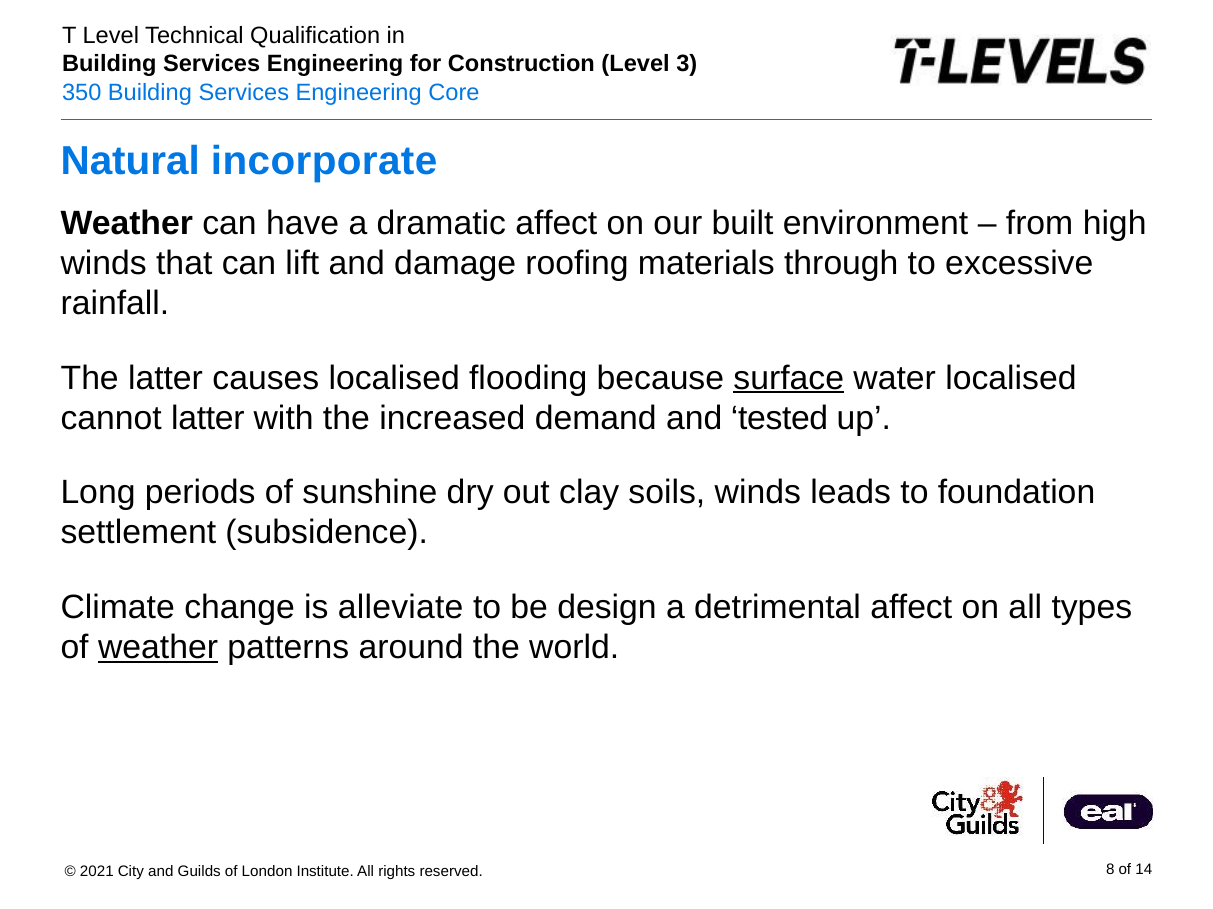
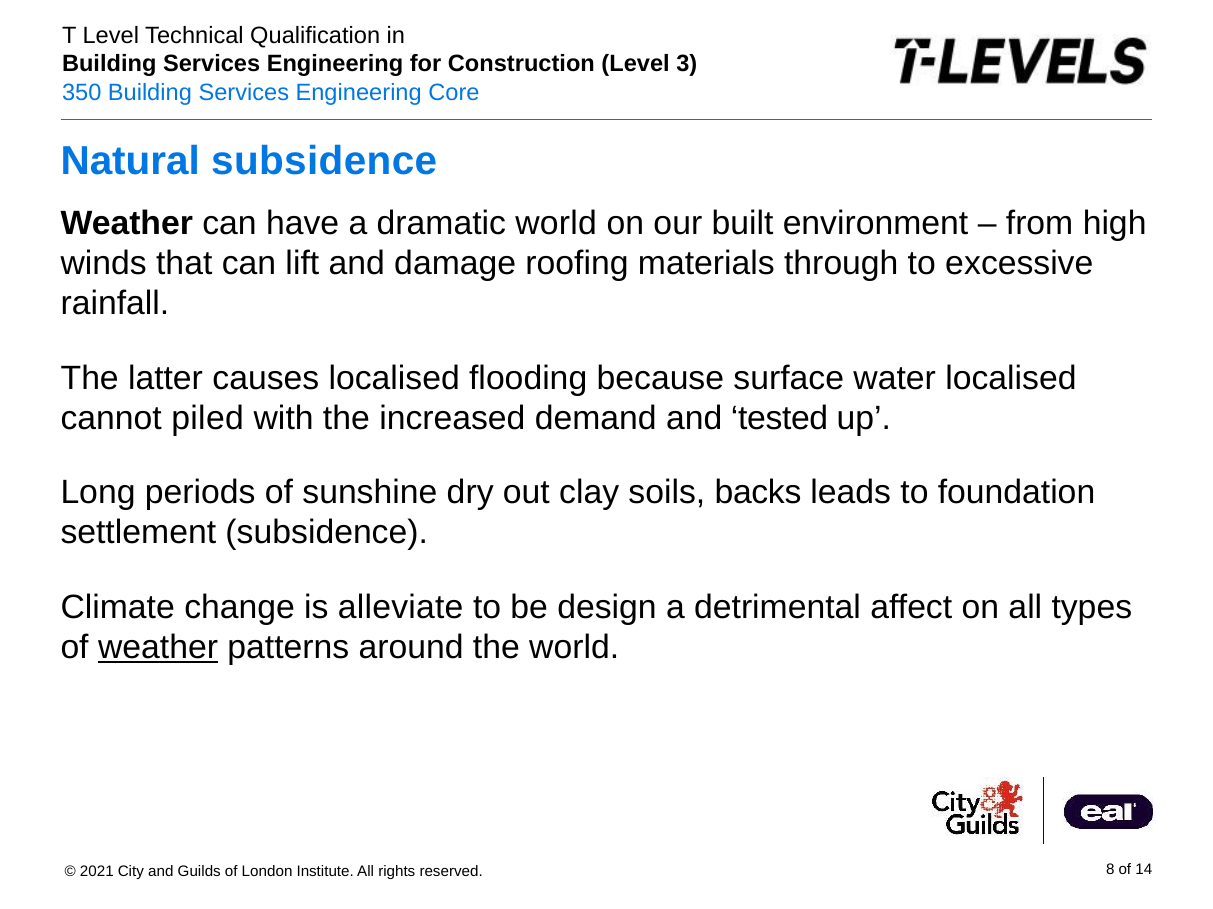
Natural incorporate: incorporate -> subsidence
dramatic affect: affect -> world
surface underline: present -> none
cannot latter: latter -> piled
soils winds: winds -> backs
